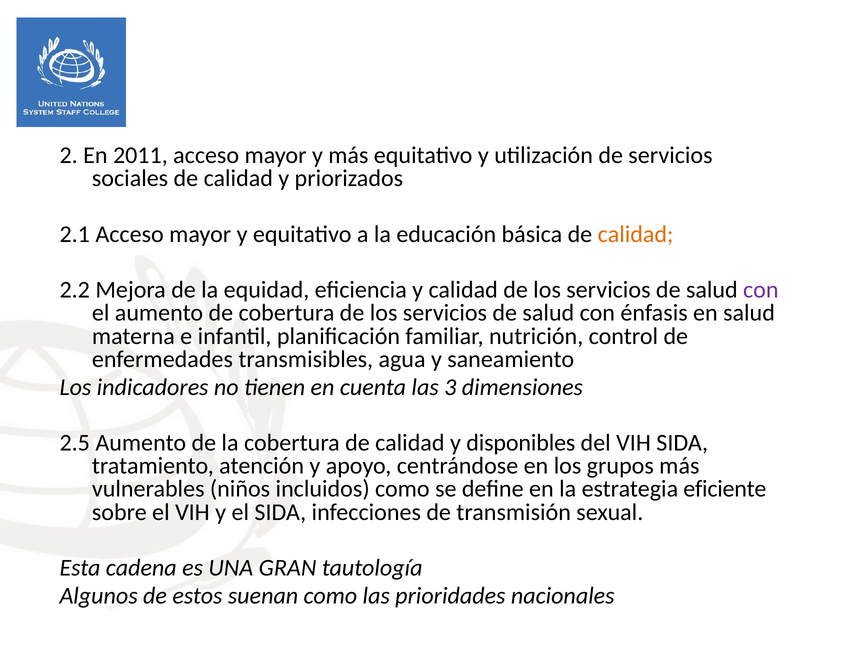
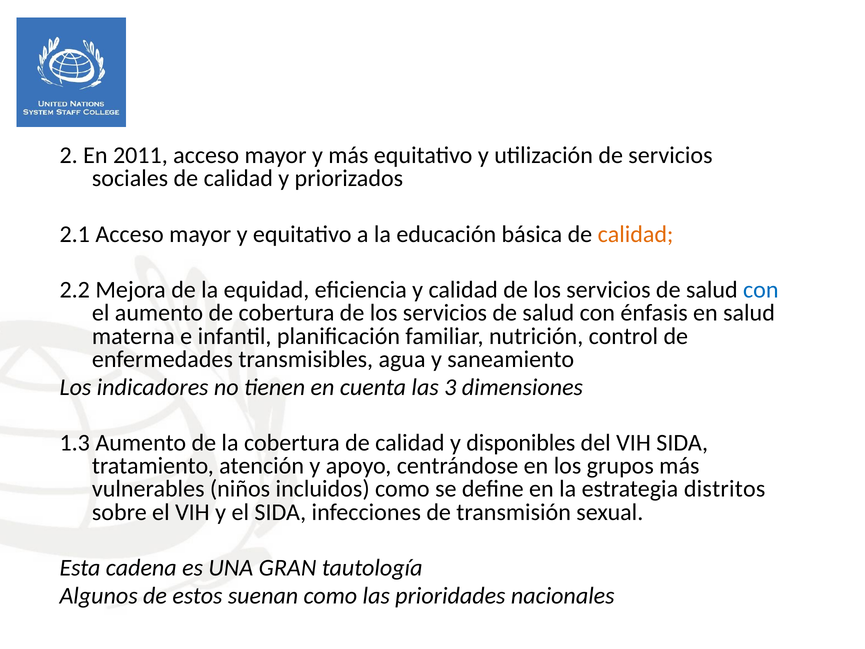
con at (761, 290) colour: purple -> blue
2.5: 2.5 -> 1.3
eficiente: eficiente -> distritos
